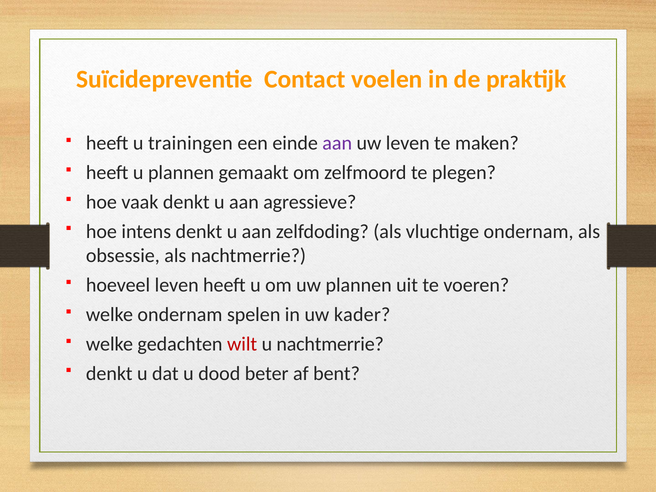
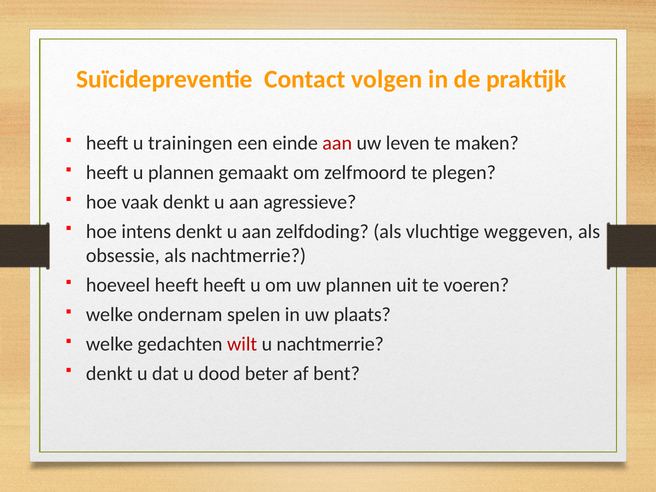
voelen: voelen -> volgen
aan at (337, 143) colour: purple -> red
vluchtige ondernam: ondernam -> weggeven
hoeveel leven: leven -> heeft
kader: kader -> plaats
